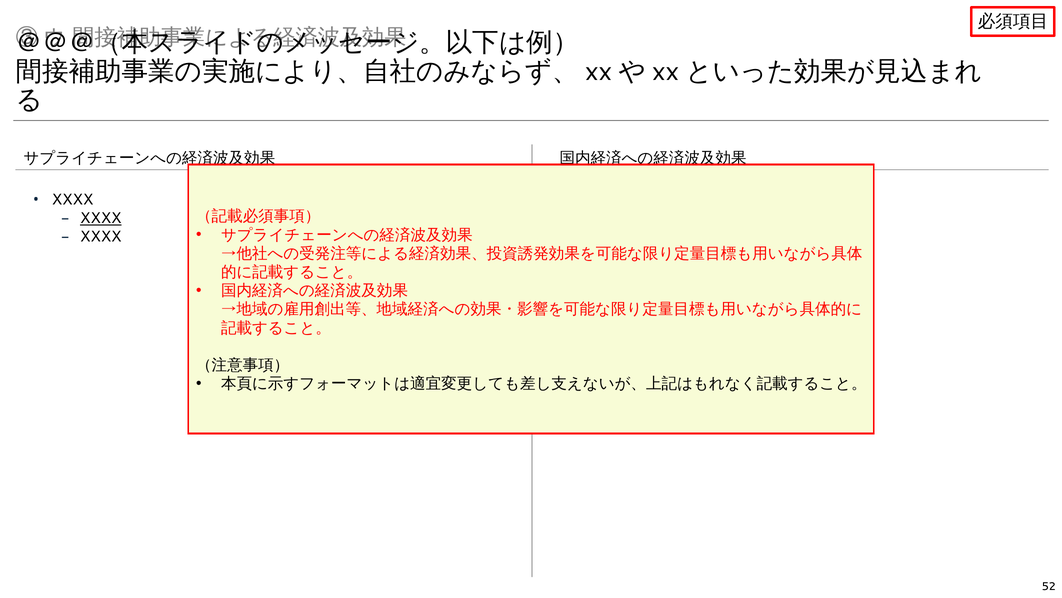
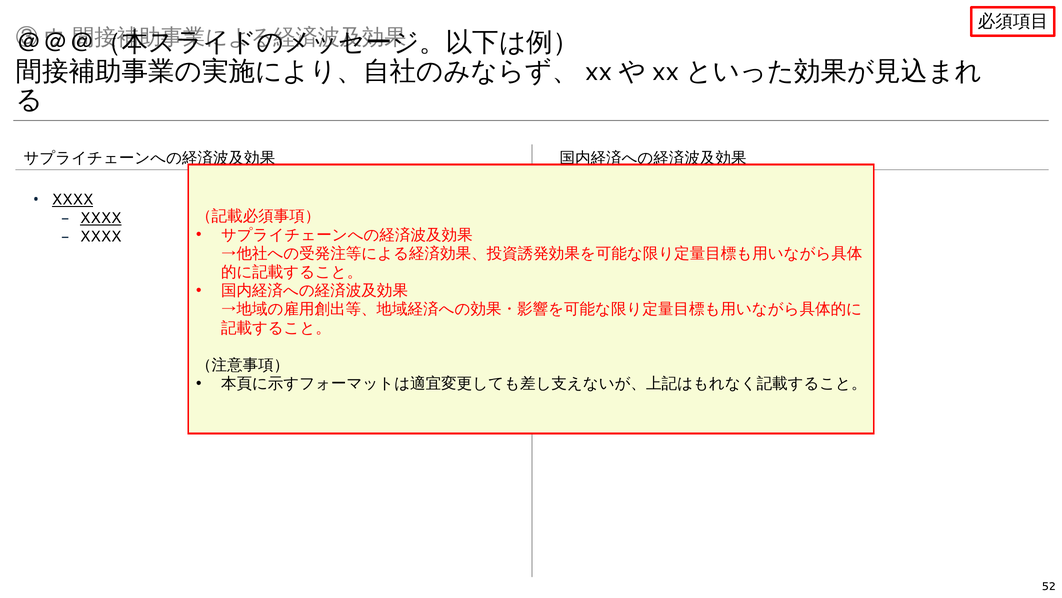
XXXX at (73, 199) underline: none -> present
